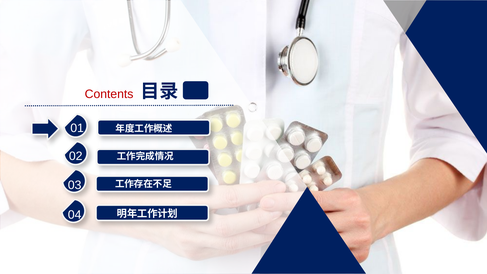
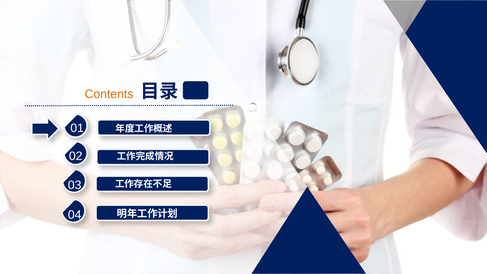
Contents colour: red -> orange
